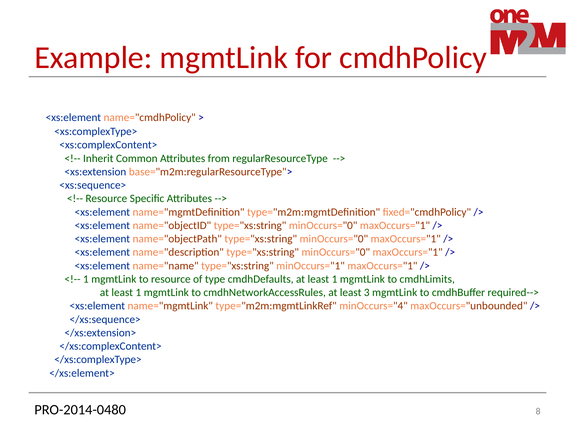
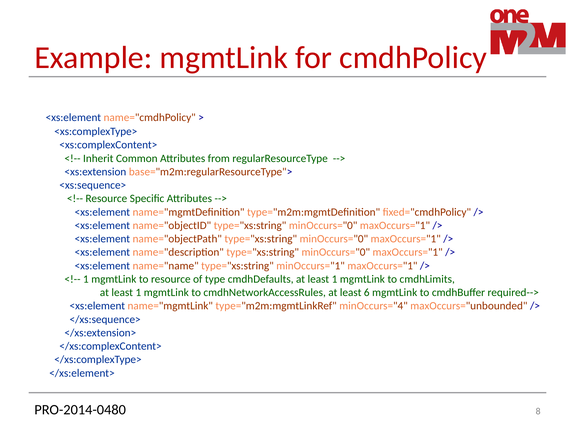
3: 3 -> 6
